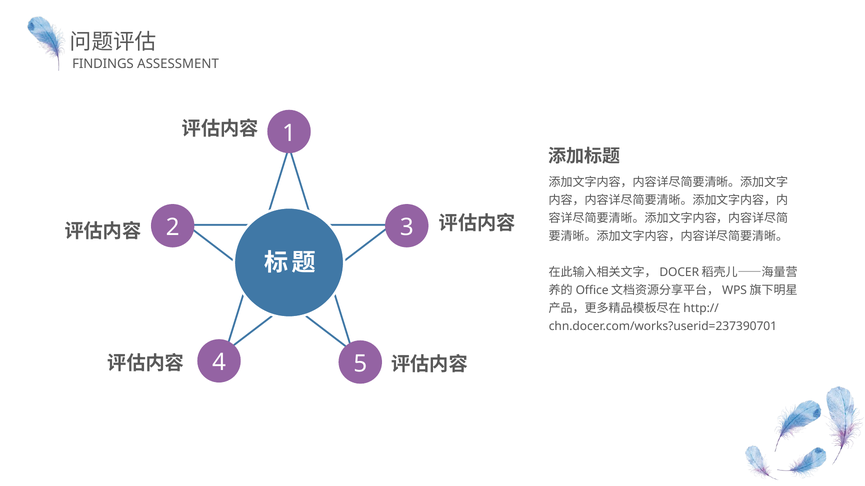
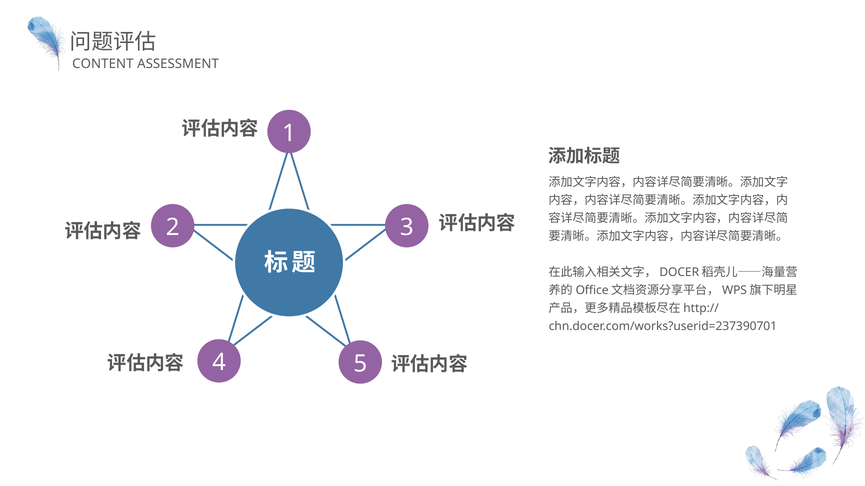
FINDINGS: FINDINGS -> CONTENT
